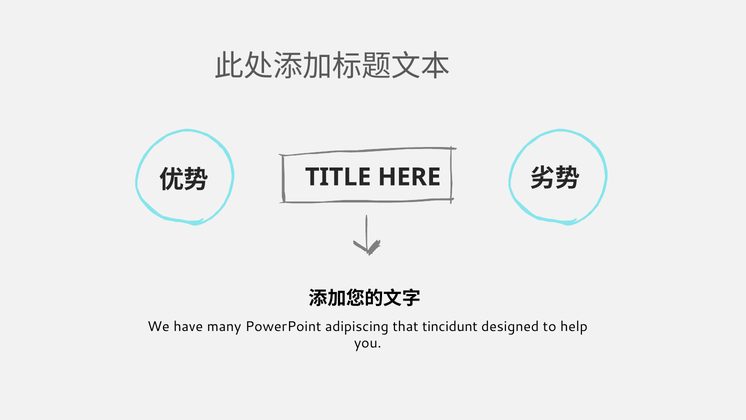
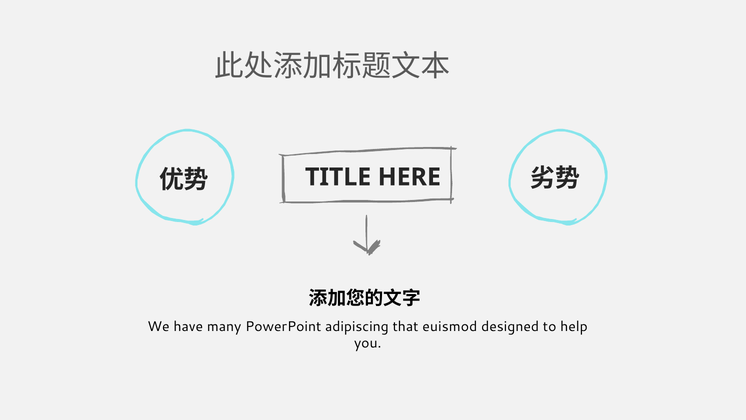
tincidunt: tincidunt -> euismod
